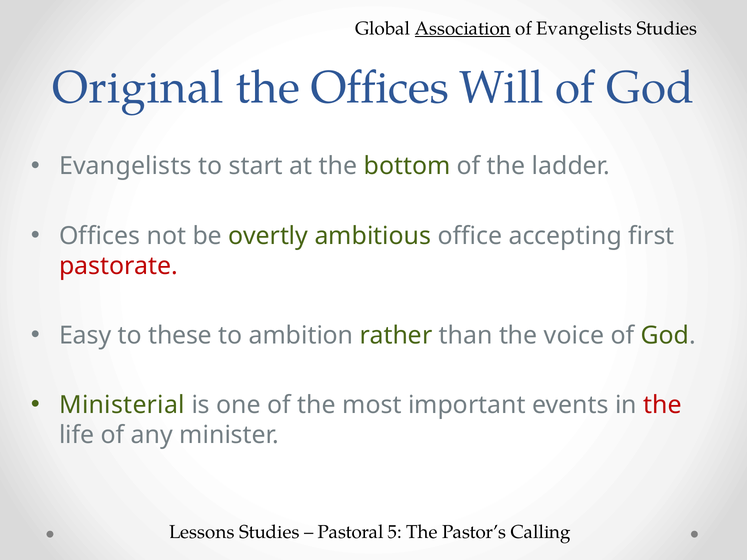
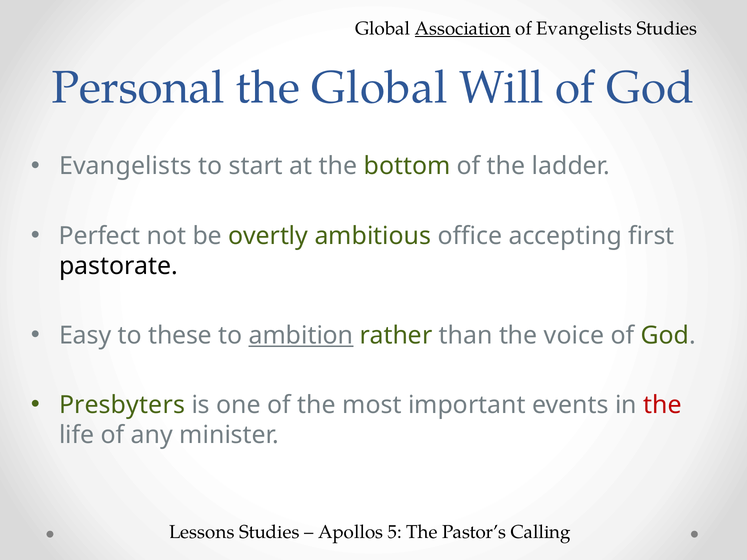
Original: Original -> Personal
the Offices: Offices -> Global
Offices at (100, 236): Offices -> Perfect
pastorate colour: red -> black
ambition underline: none -> present
Ministerial: Ministerial -> Presbyters
Pastoral: Pastoral -> Apollos
